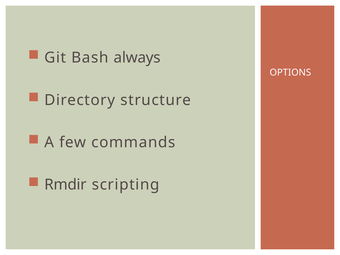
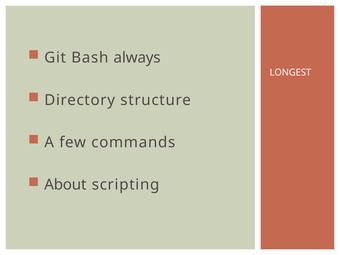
OPTIONS: OPTIONS -> LONGEST
Rmdir: Rmdir -> About
